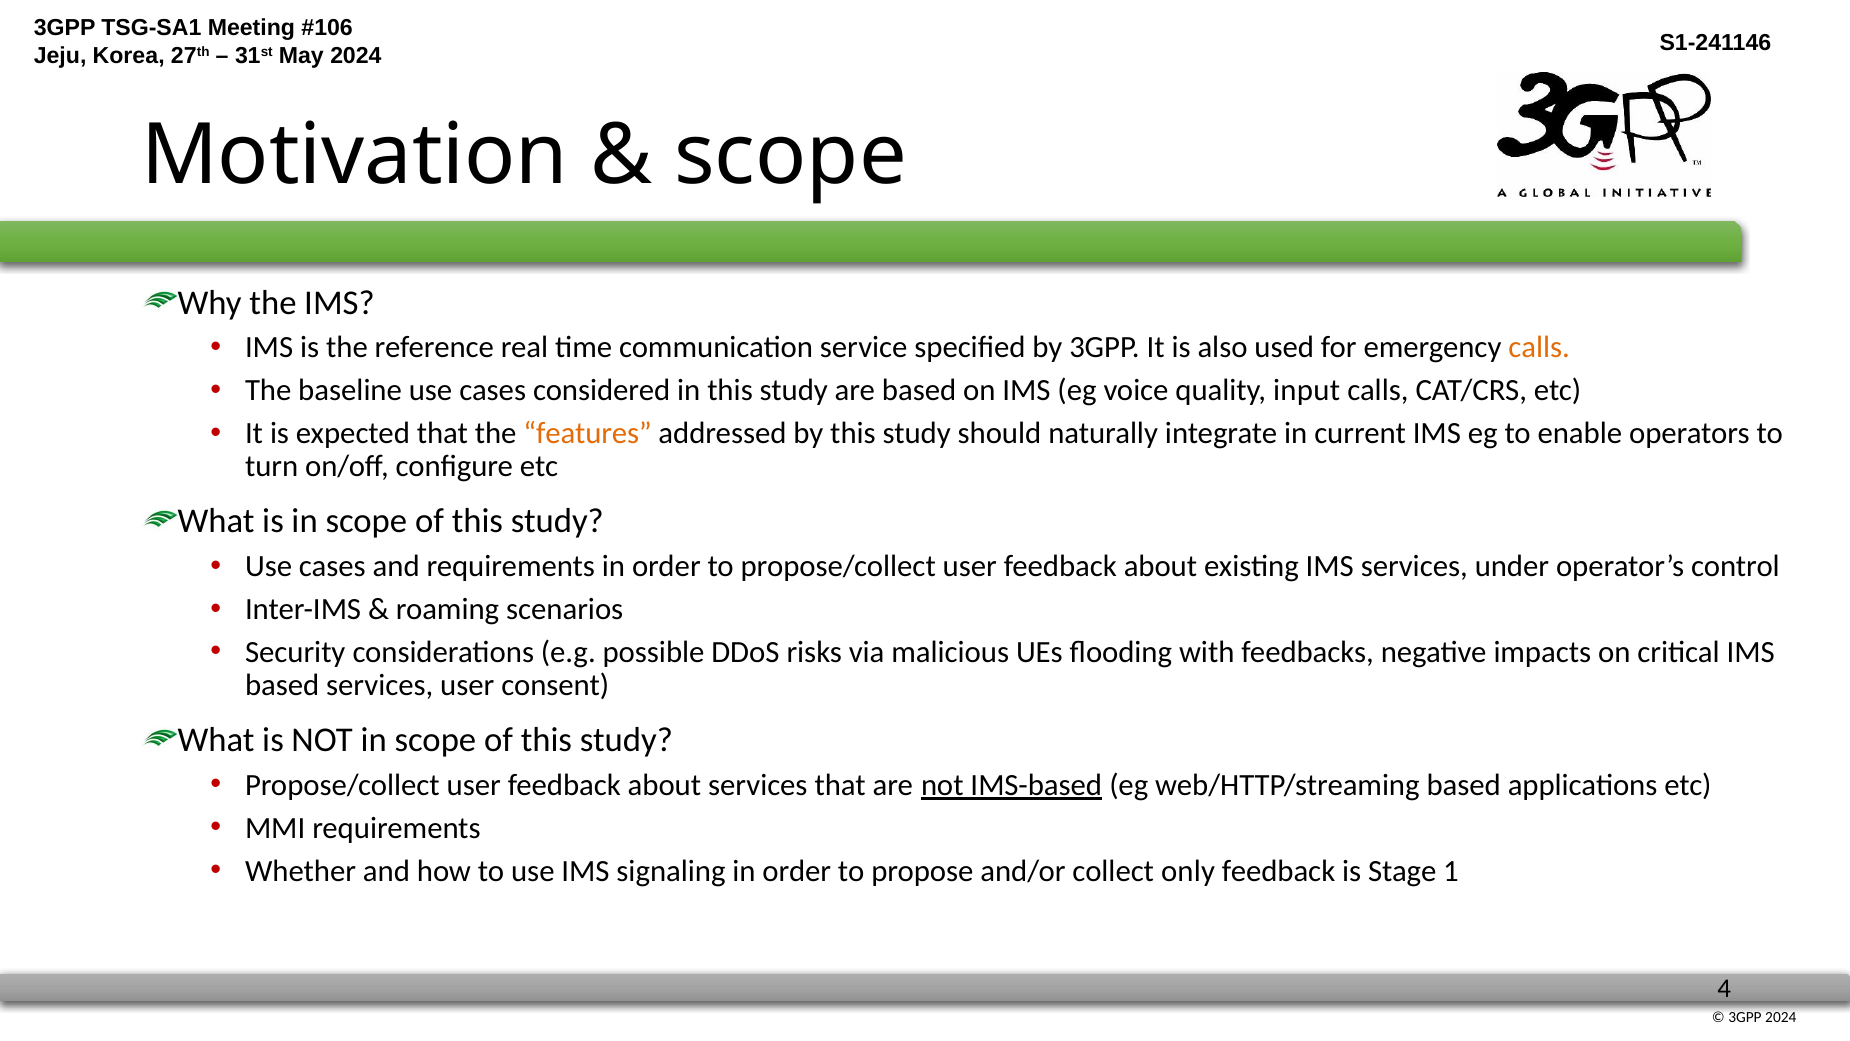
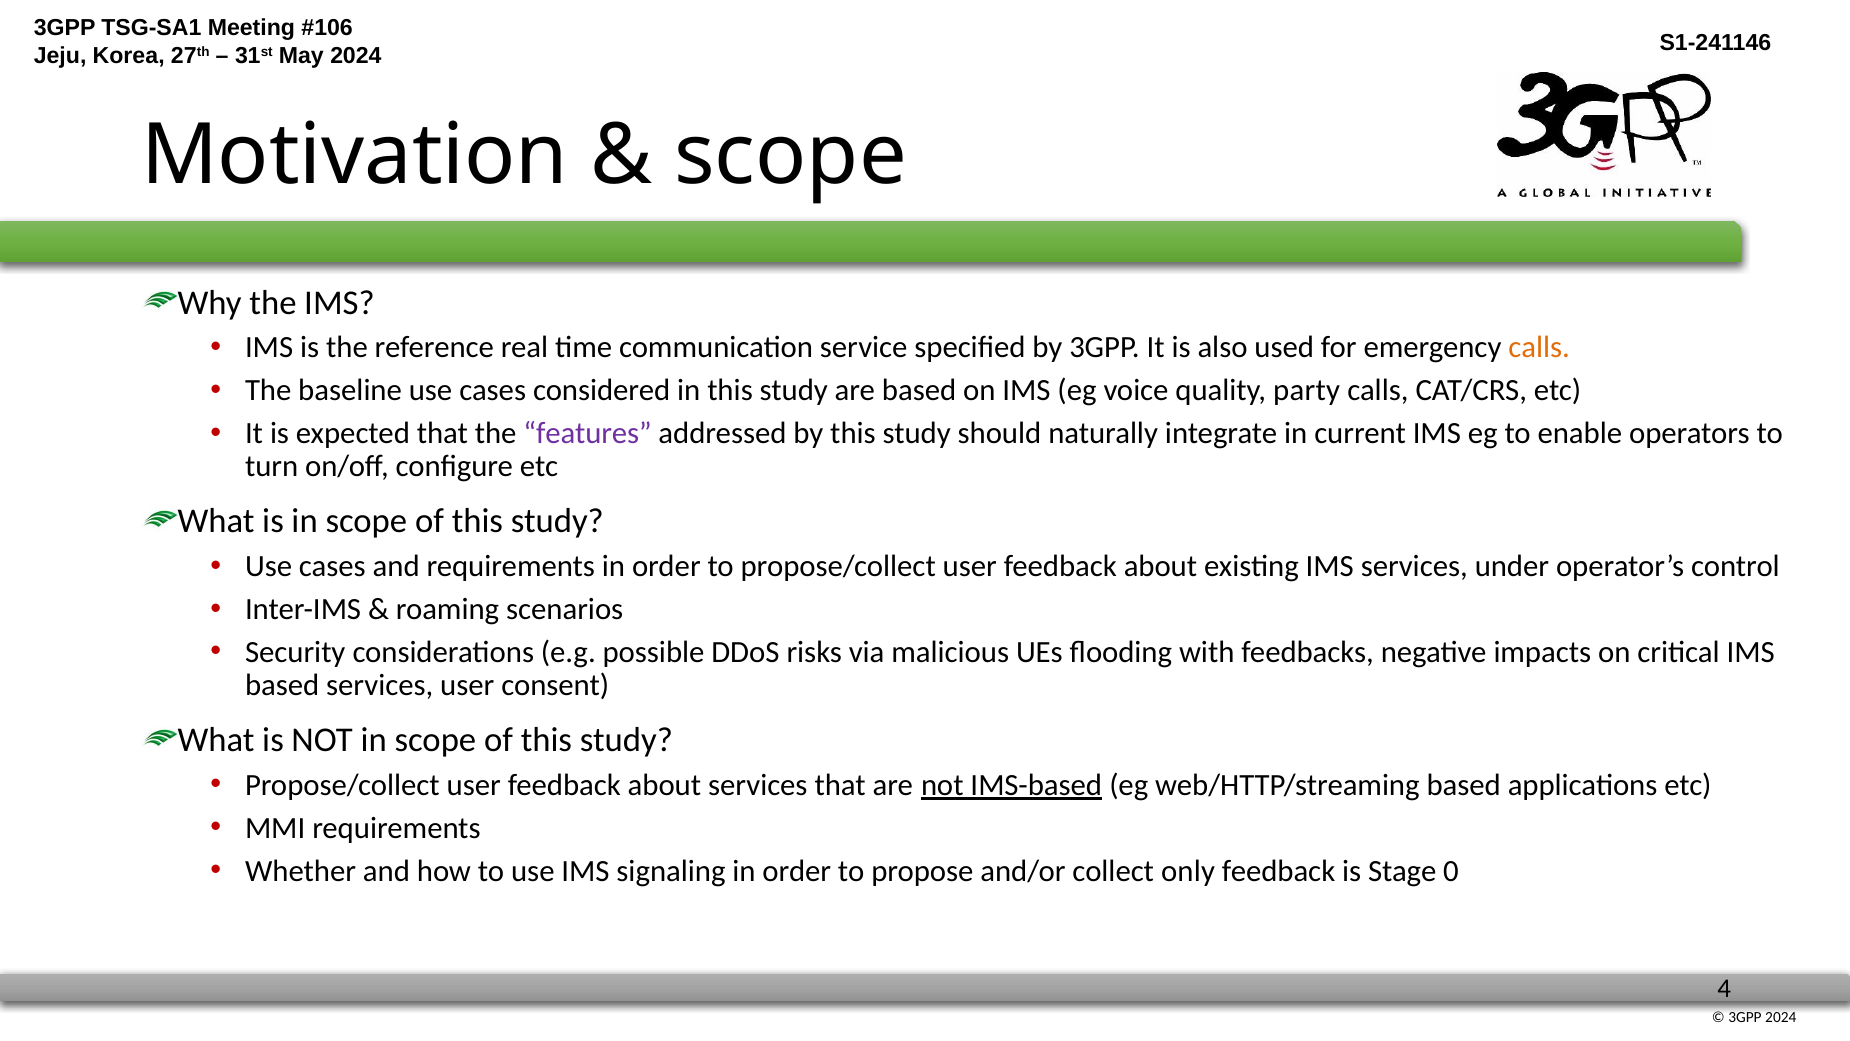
input: input -> party
features colour: orange -> purple
1: 1 -> 0
